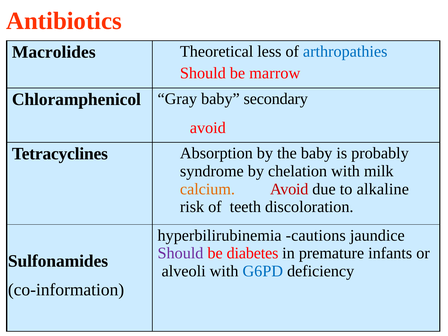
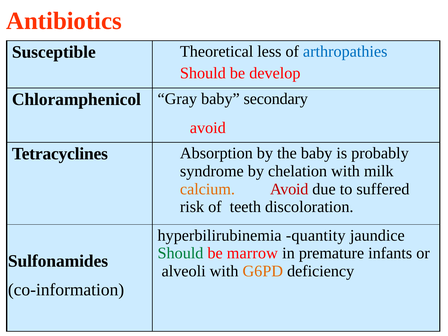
Macrolides: Macrolides -> Susceptible
marrow: marrow -> develop
alkaline: alkaline -> suffered
cautions: cautions -> quantity
Should at (180, 253) colour: purple -> green
diabetes: diabetes -> marrow
G6PD colour: blue -> orange
